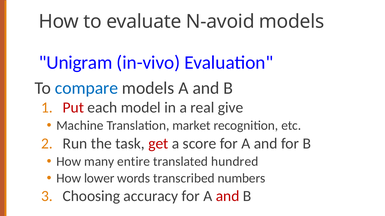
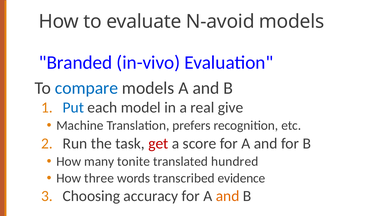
Unigram: Unigram -> Branded
Put colour: red -> blue
market: market -> prefers
entire: entire -> tonite
lower: lower -> three
numbers: numbers -> evidence
and at (228, 197) colour: red -> orange
